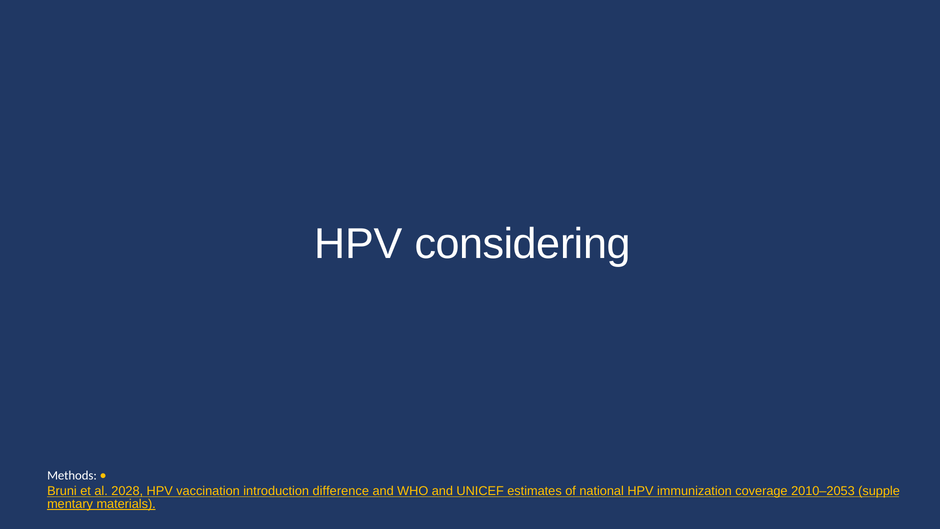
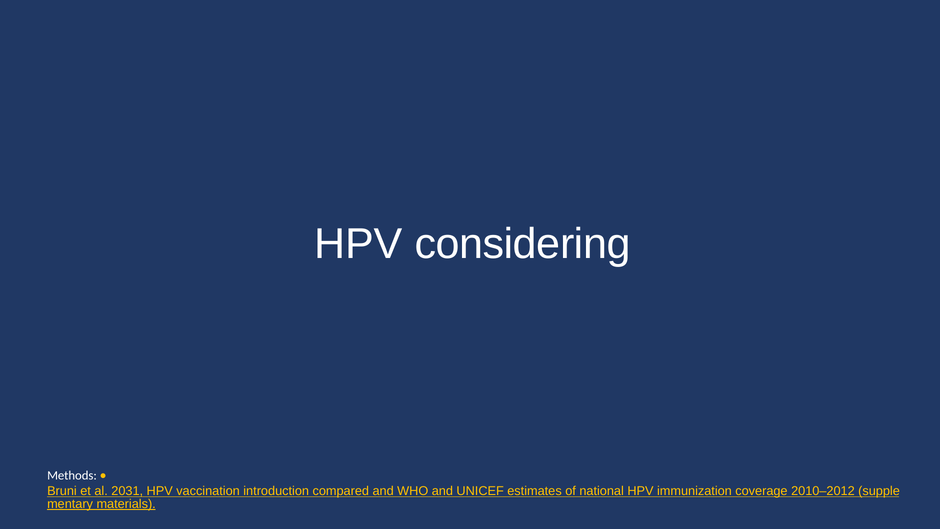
2028: 2028 -> 2031
difference: difference -> compared
2010–2053: 2010–2053 -> 2010–2012
